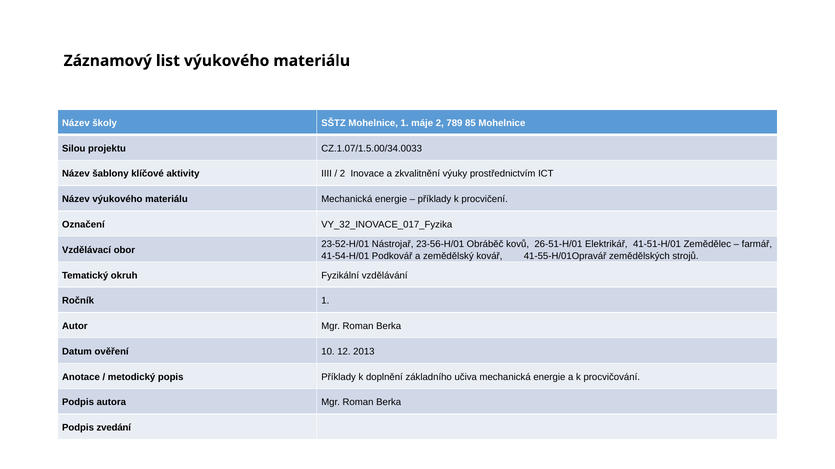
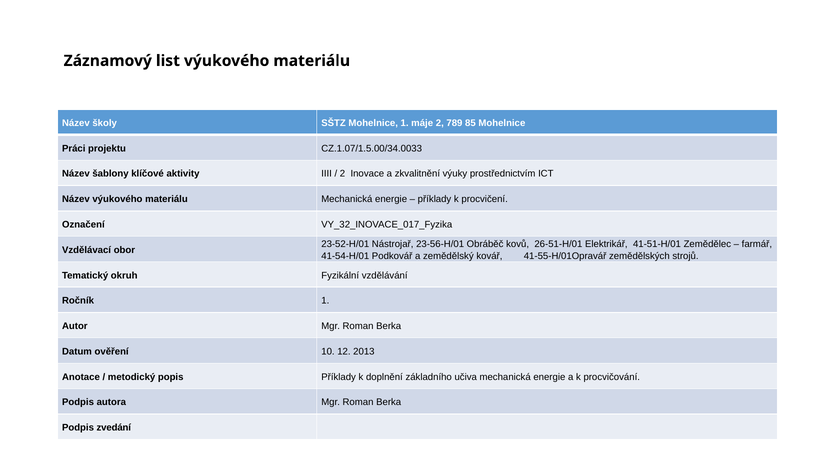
Silou: Silou -> Práci
